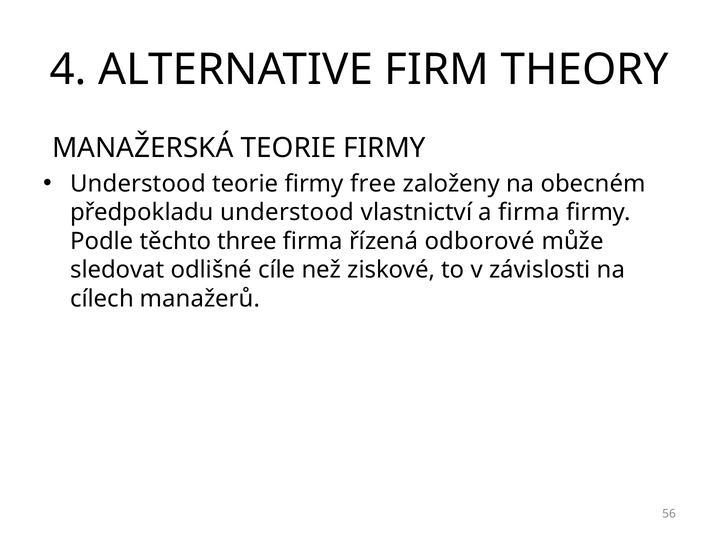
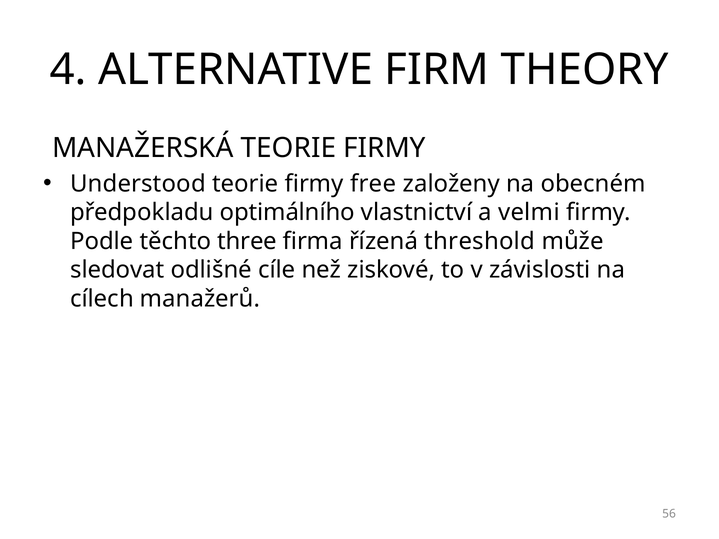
předpokladu understood: understood -> optimálního
a firma: firma -> velmi
odborové: odborové -> threshold
